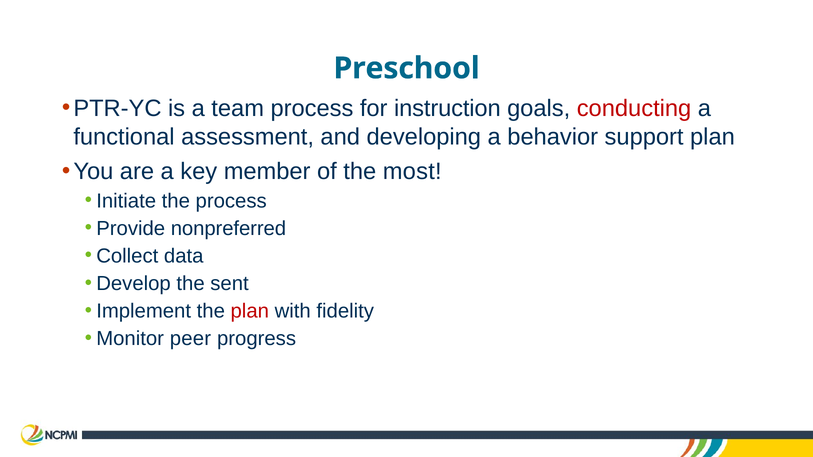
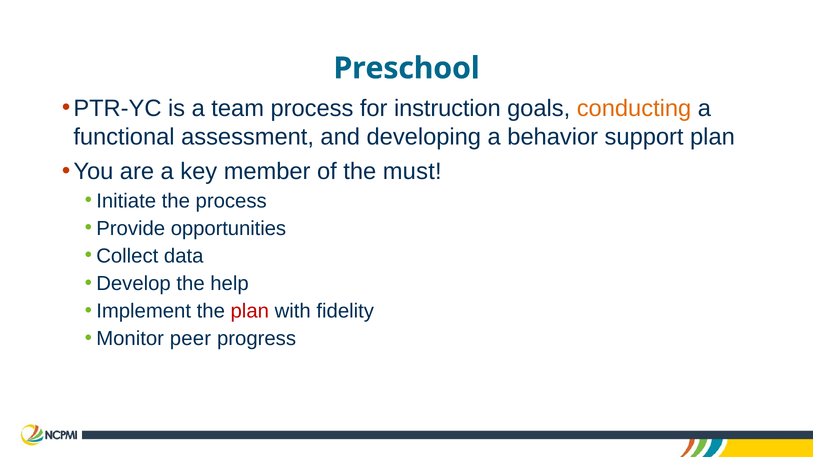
conducting colour: red -> orange
most: most -> must
nonpreferred: nonpreferred -> opportunities
sent: sent -> help
